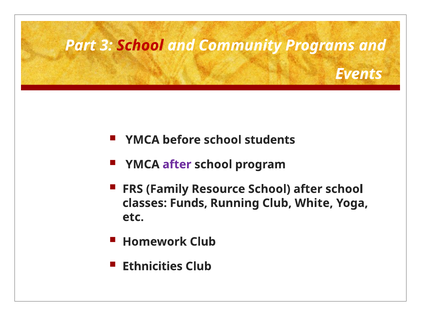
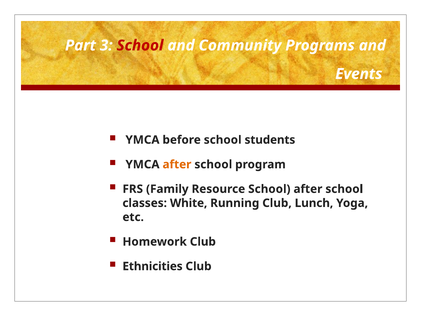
after at (177, 164) colour: purple -> orange
Funds: Funds -> White
White: White -> Lunch
